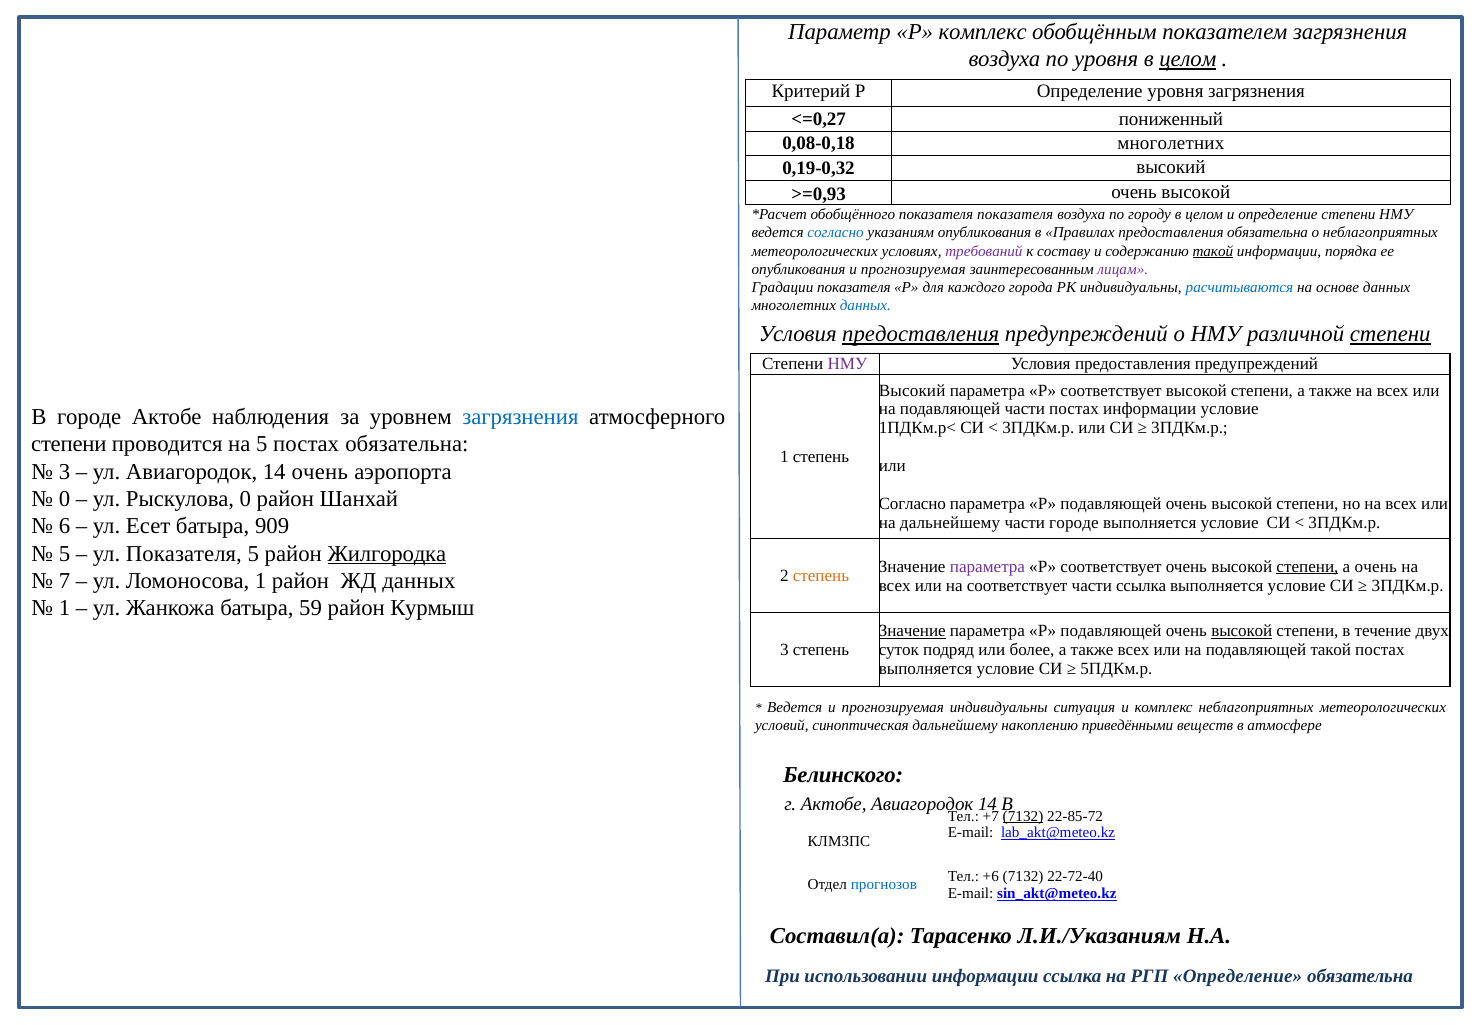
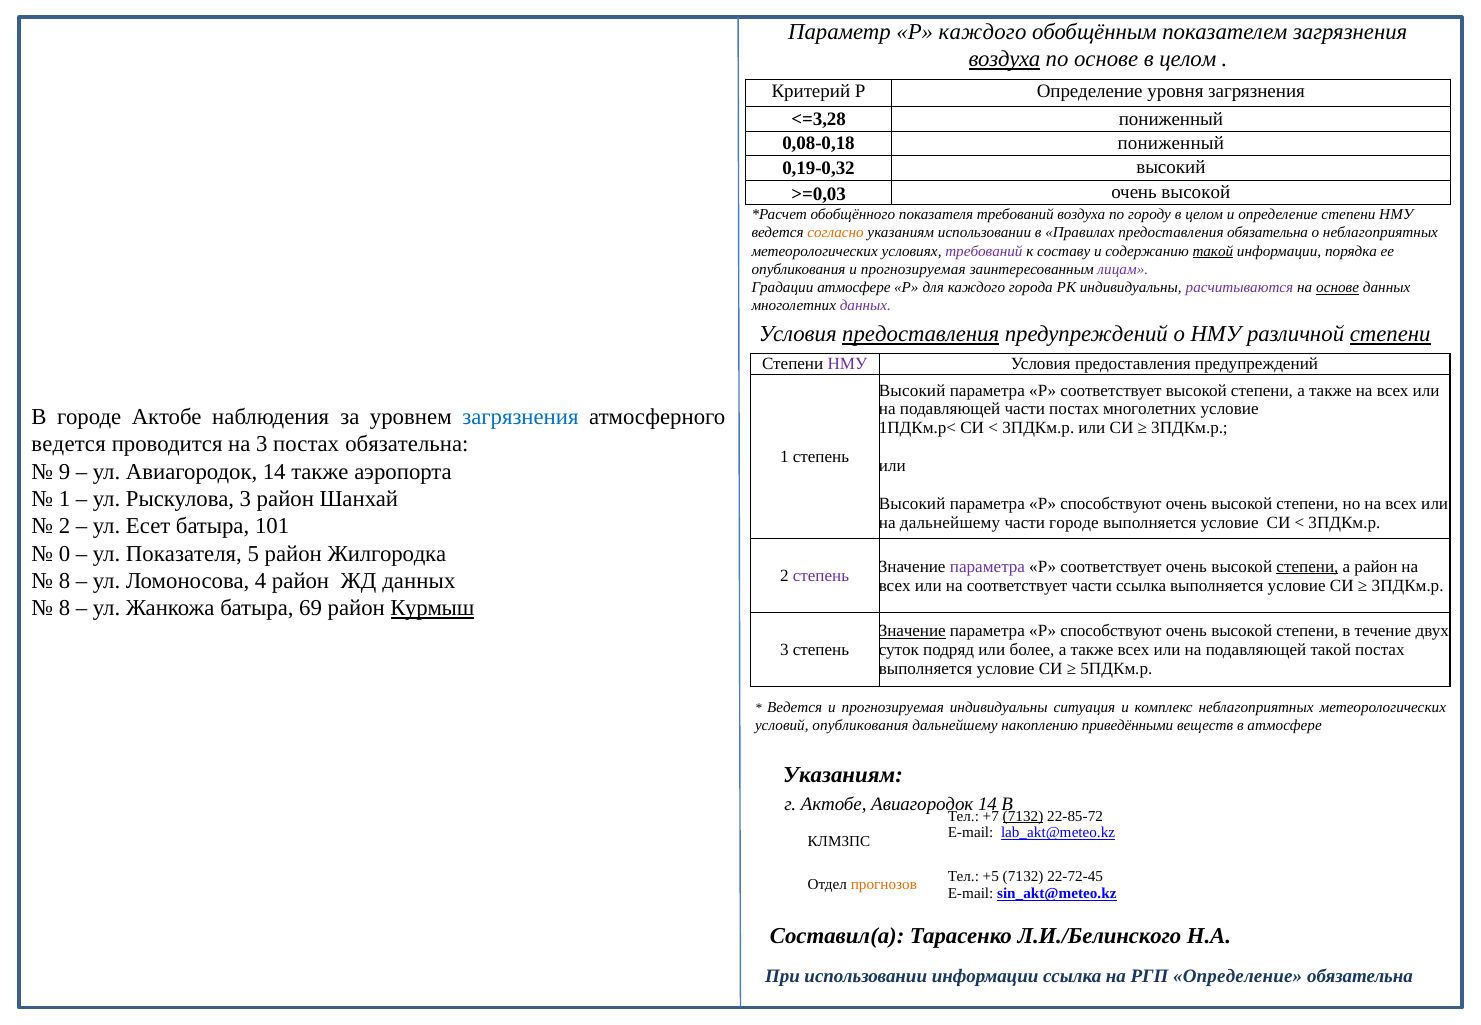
Р комплекс: комплекс -> каждого
воздуха at (1004, 59) underline: none -> present
по уровня: уровня -> основе
целом at (1188, 59) underline: present -> none
<=0,27: <=0,27 -> <=3,28
0,08-0,18 многолетних: многолетних -> пониженный
>=0,93: >=0,93 -> >=0,03
показателя показателя: показателя -> требований
согласно at (836, 233) colour: blue -> orange
указаниям опубликования: опубликования -> использовании
Градации показателя: показателя -> атмосфере
расчитываются colour: blue -> purple
основе at (1338, 288) underline: none -> present
данных at (865, 306) colour: blue -> purple
постах информации: информации -> многолетних
степени at (69, 444): степени -> ведется
на 5: 5 -> 3
3 at (65, 472): 3 -> 9
14 очень: очень -> также
0 at (65, 499): 0 -> 1
Рыскулова 0: 0 -> 3
Согласно at (912, 504): Согласно -> Высокий
подавляющей at (1111, 504): подавляющей -> способствуют
6 at (65, 527): 6 -> 2
909: 909 -> 101
5 at (65, 554): 5 -> 0
Жилгородка underline: present -> none
а очень: очень -> район
степень at (821, 576) colour: orange -> purple
7 at (65, 581): 7 -> 8
Ломоносова 1: 1 -> 4
1 at (65, 609): 1 -> 8
59: 59 -> 69
Курмыш underline: none -> present
подавляющей at (1111, 631): подавляющей -> способствуют
высокой at (1242, 631) underline: present -> none
условий синоптическая: синоптическая -> опубликования
Белинского at (843, 775): Белинского -> Указаниям
+6: +6 -> +5
22-72-40: 22-72-40 -> 22-72-45
прогнозов colour: blue -> orange
Л.И./Указаниям: Л.И./Указаниям -> Л.И./Белинского
